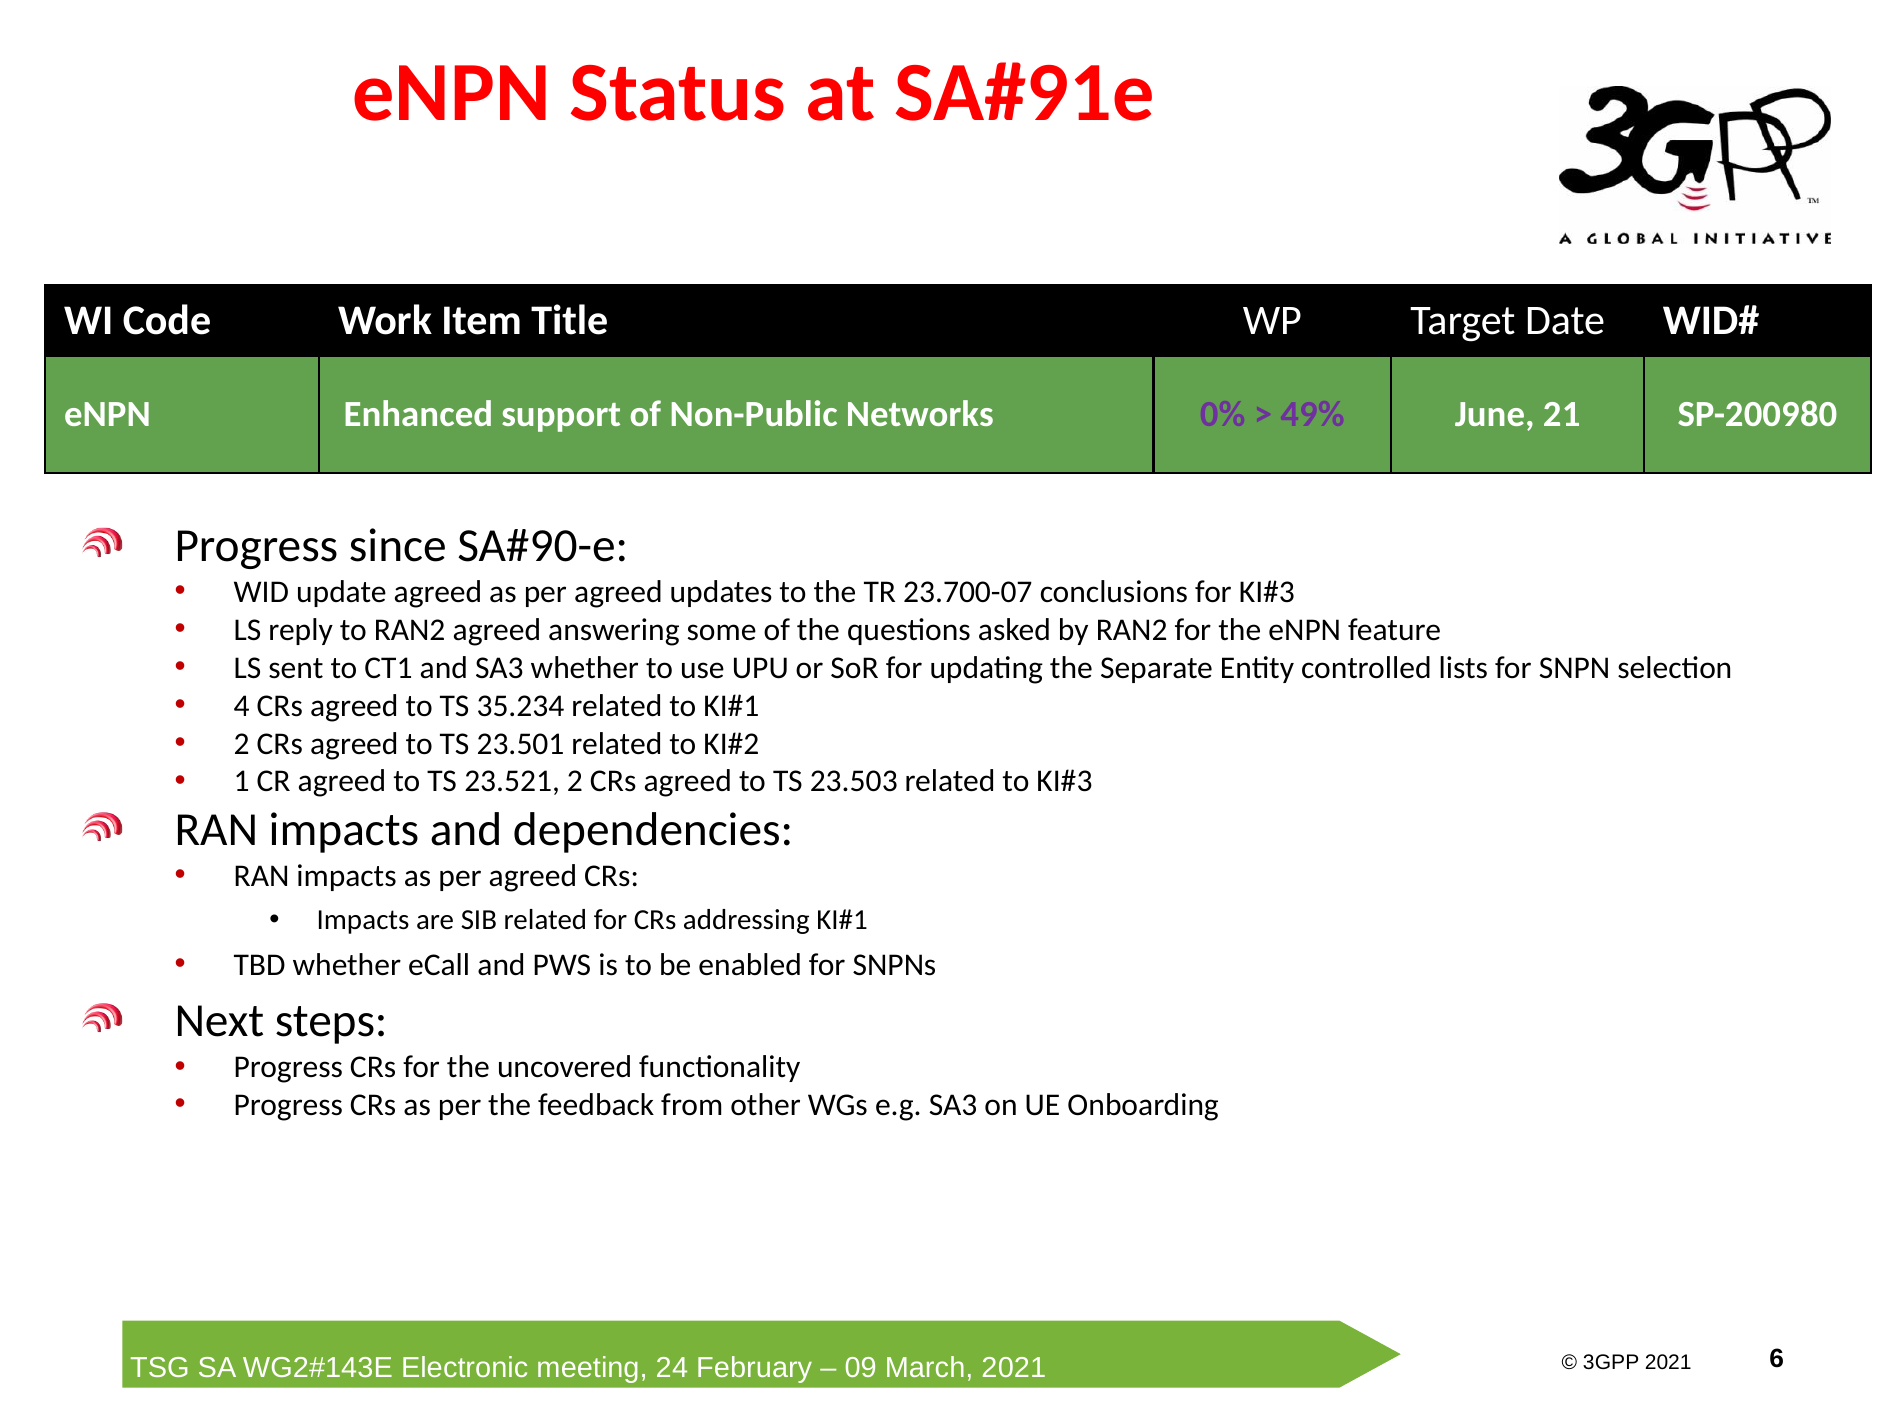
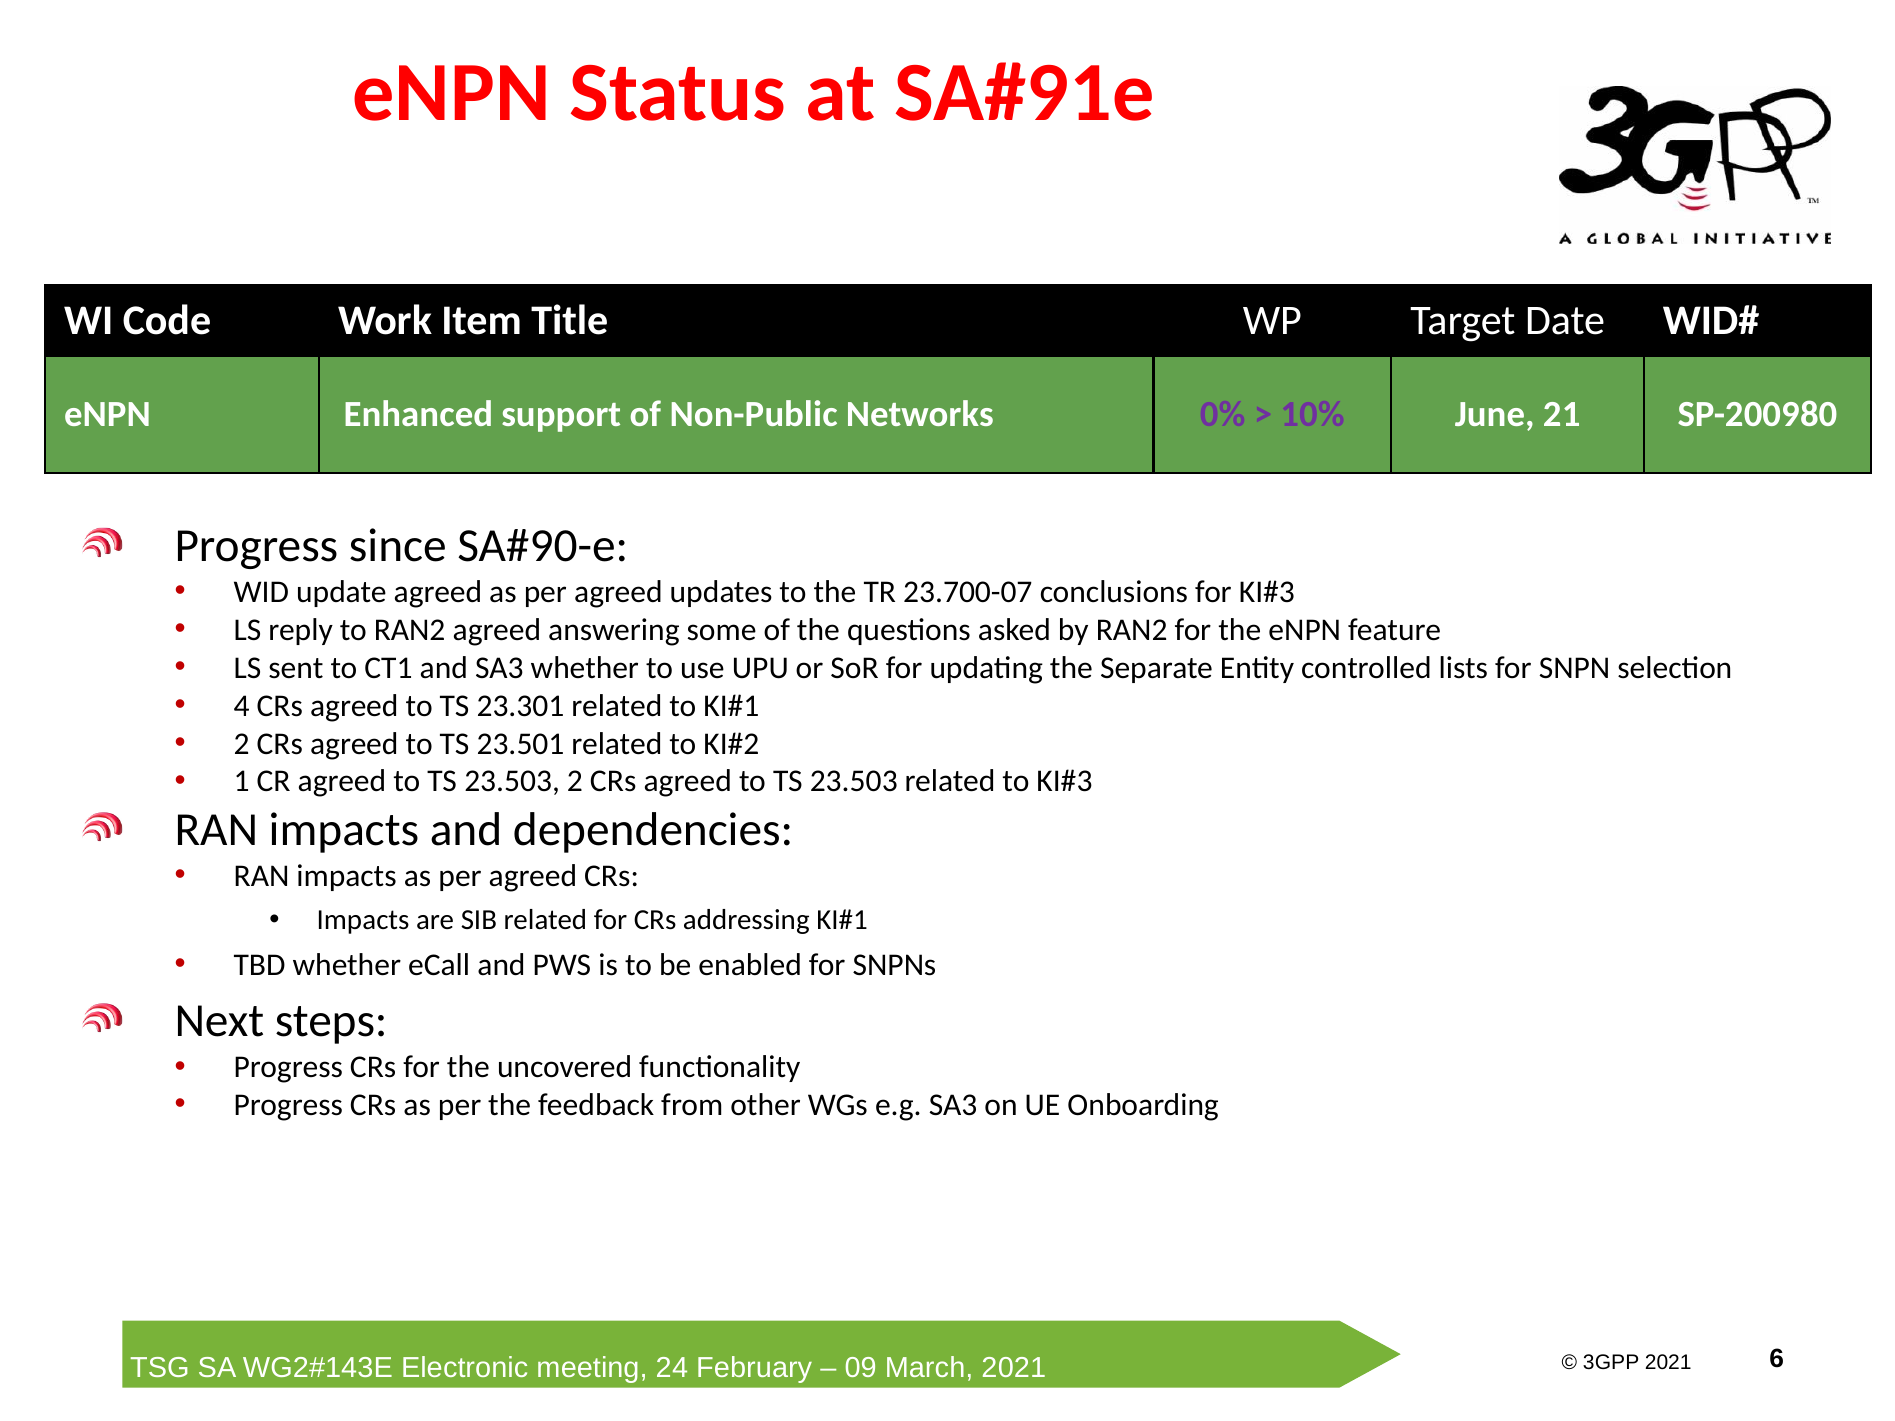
49%: 49% -> 10%
35.234: 35.234 -> 23.301
23.521 at (512, 782): 23.521 -> 23.503
